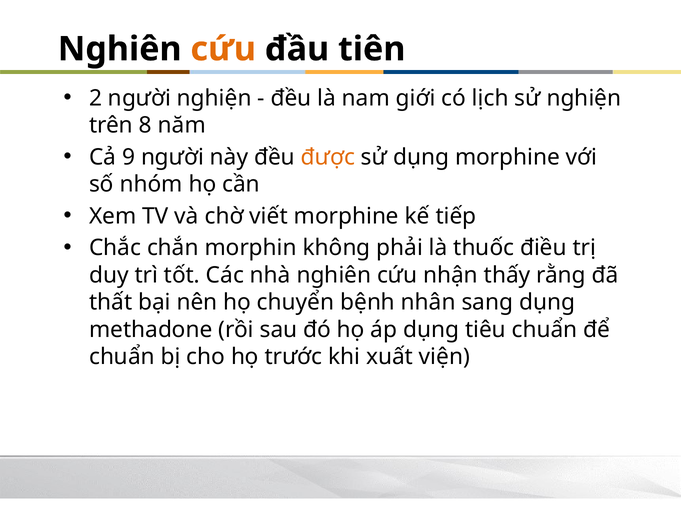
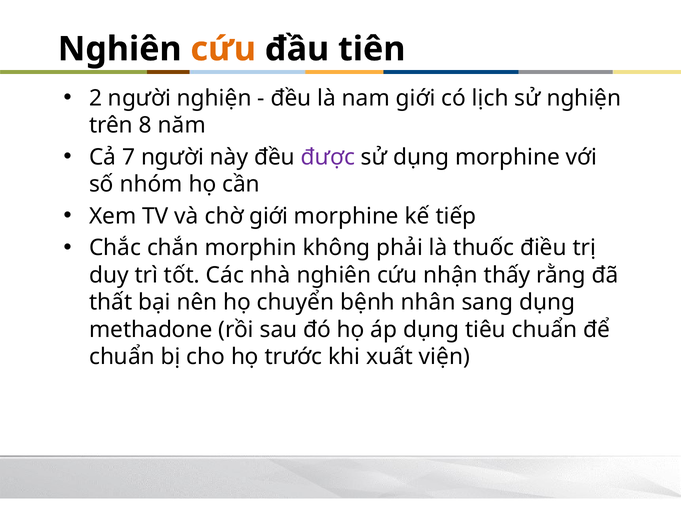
9: 9 -> 7
được colour: orange -> purple
chờ viết: viết -> giới
